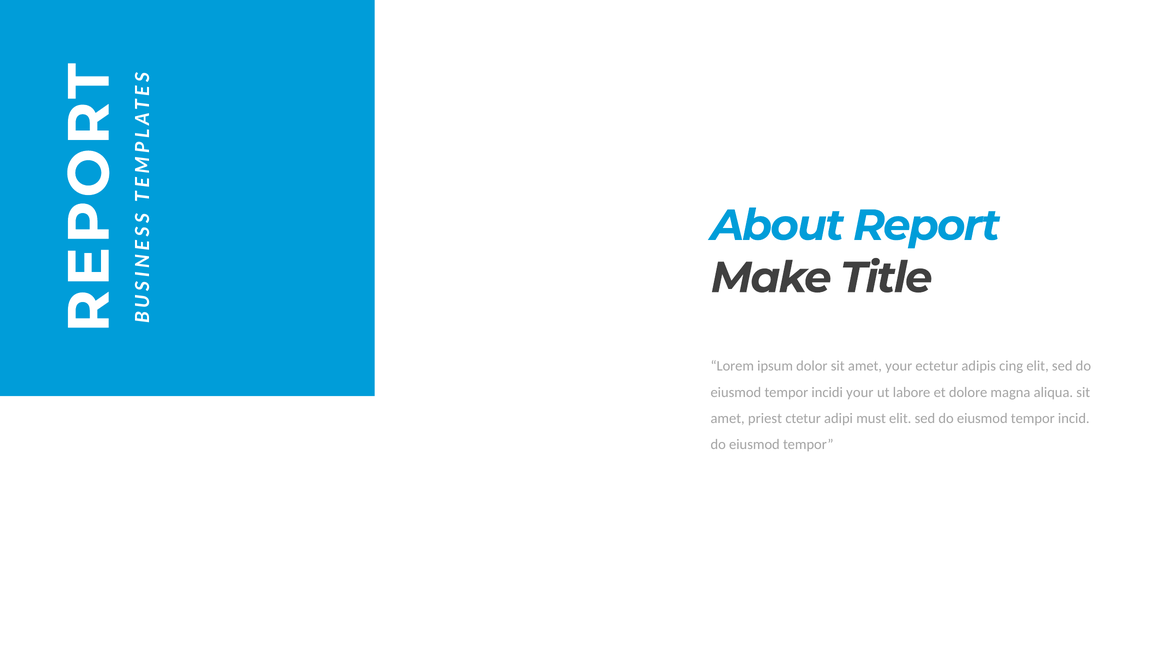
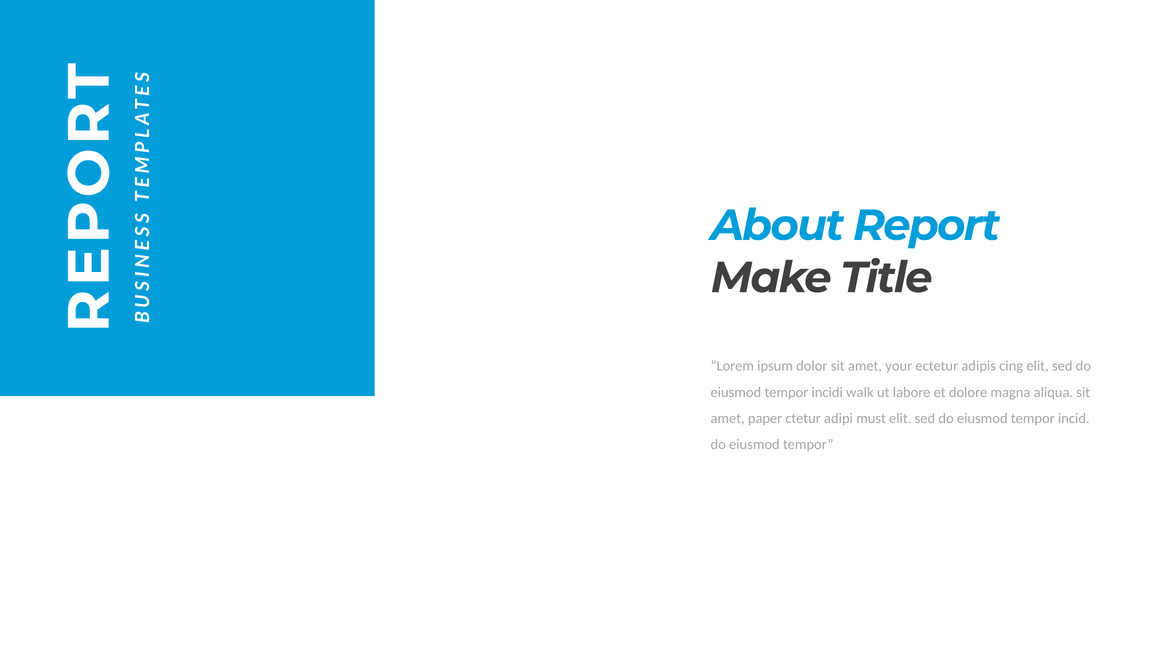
incidi your: your -> walk
priest: priest -> paper
